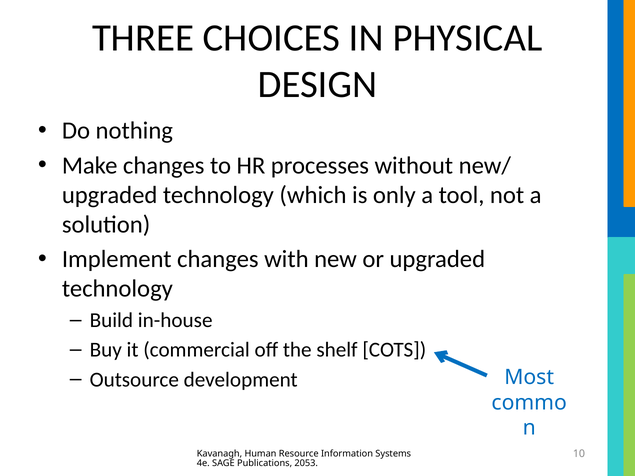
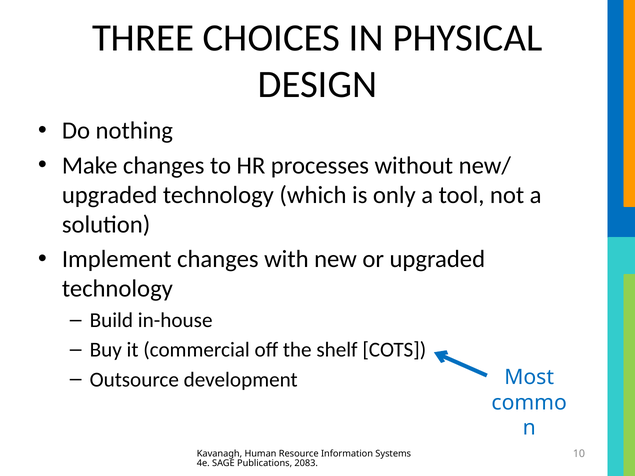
2053: 2053 -> 2083
